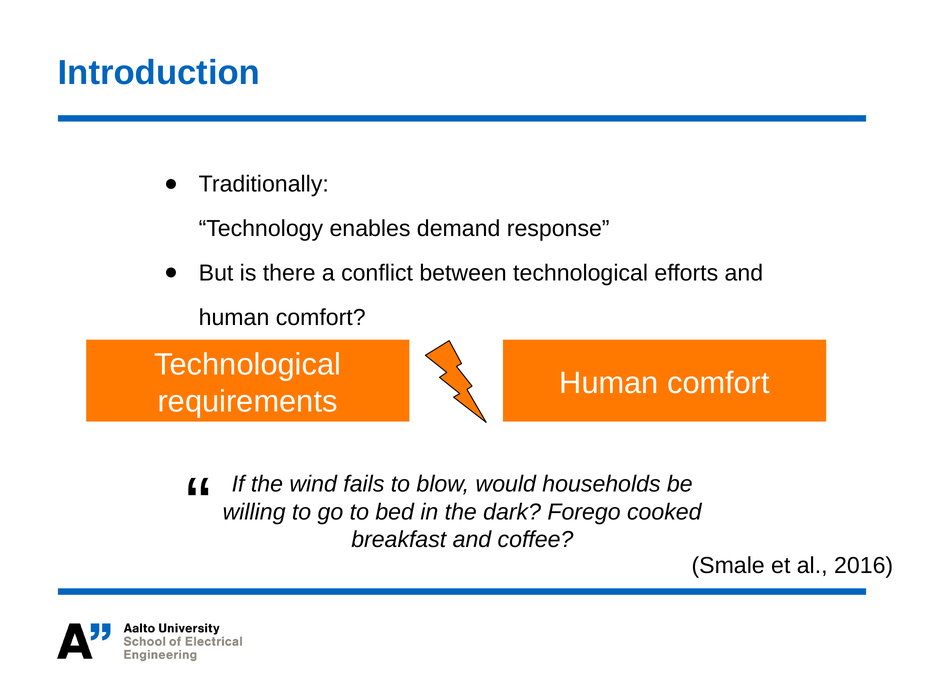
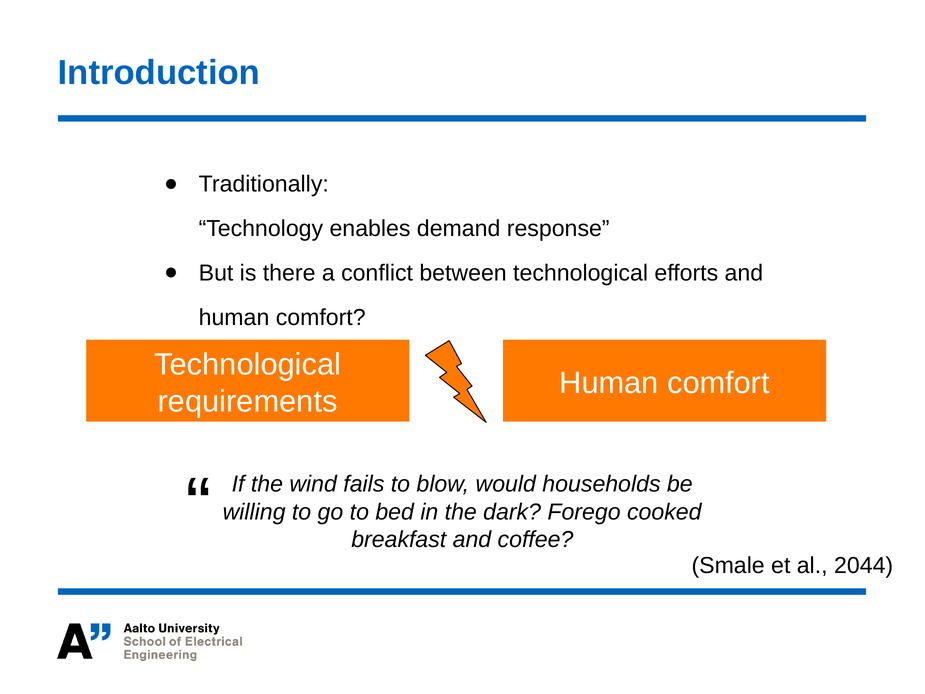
2016: 2016 -> 2044
